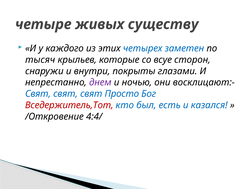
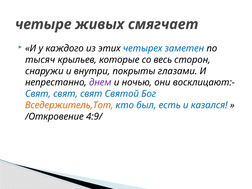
существу: существу -> смягчает
всуе: всуе -> весь
Просто: Просто -> Святой
Вседержитель,Тот colour: red -> orange
4:4/: 4:4/ -> 4:9/
